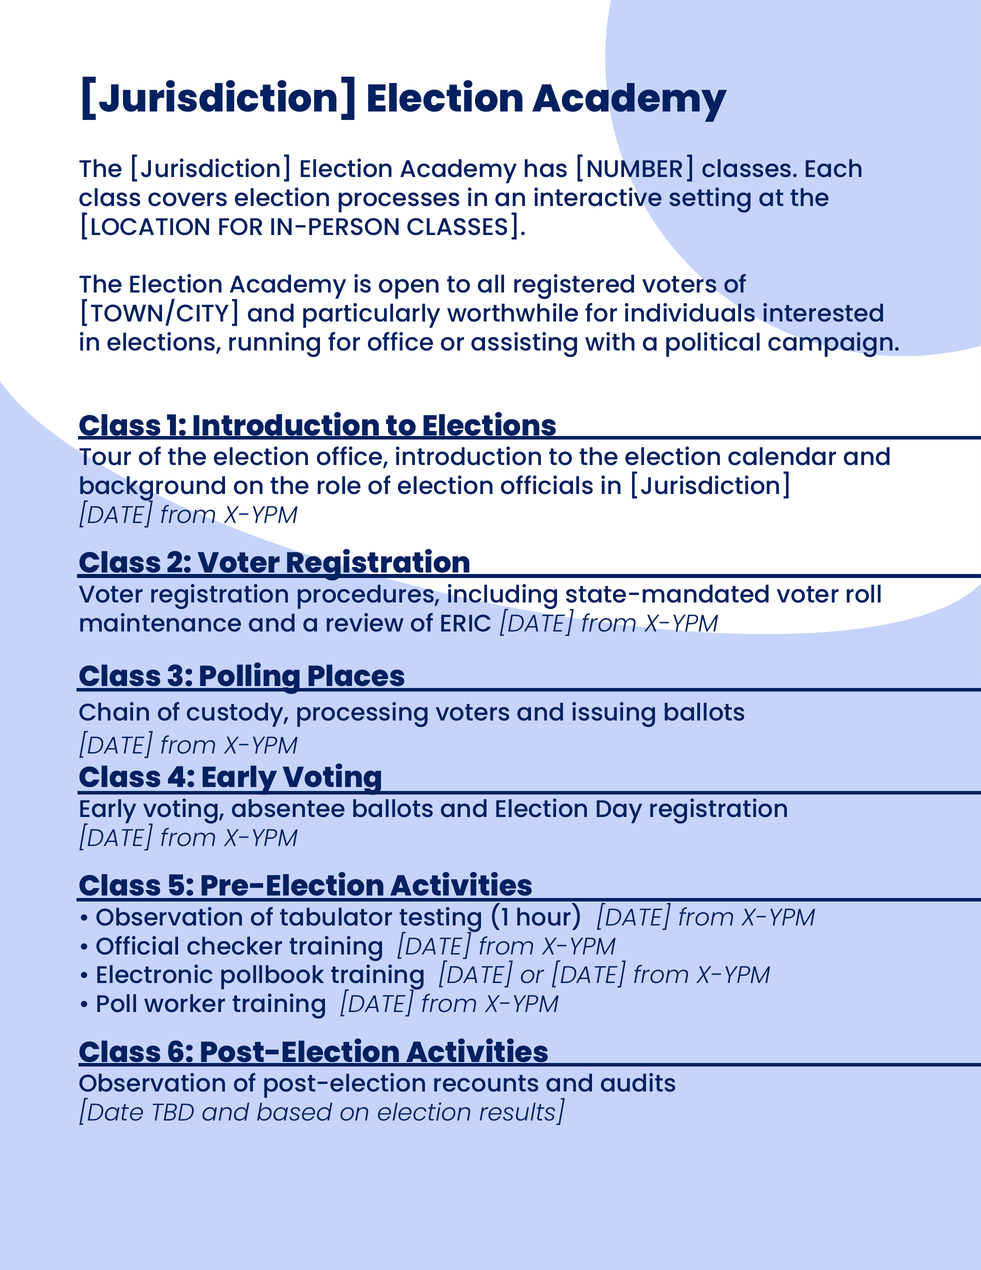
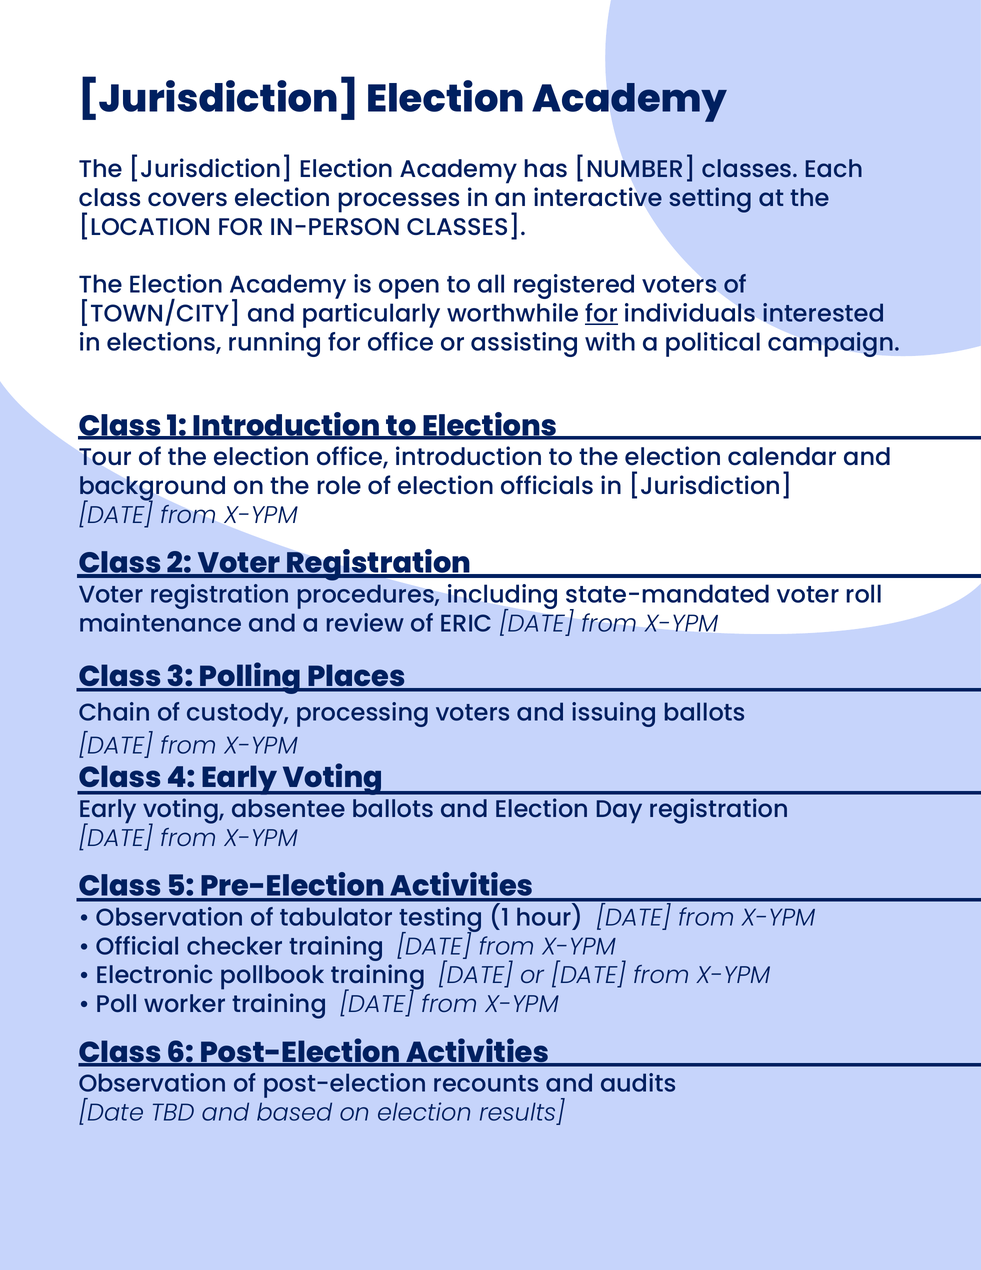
for at (601, 314) underline: none -> present
